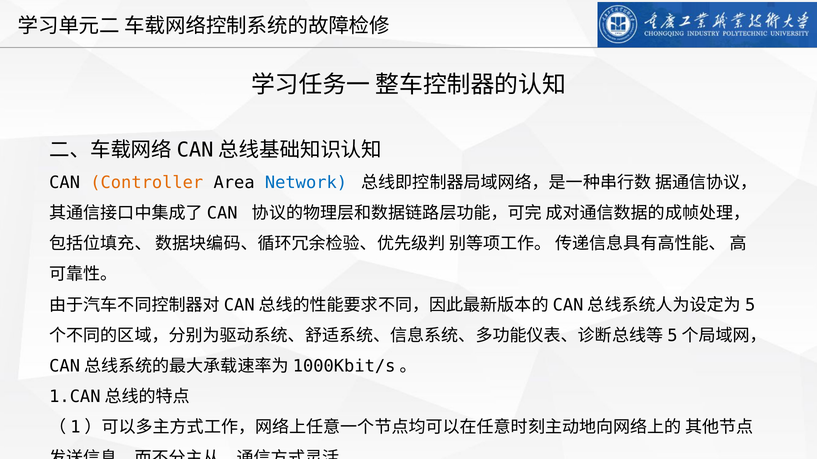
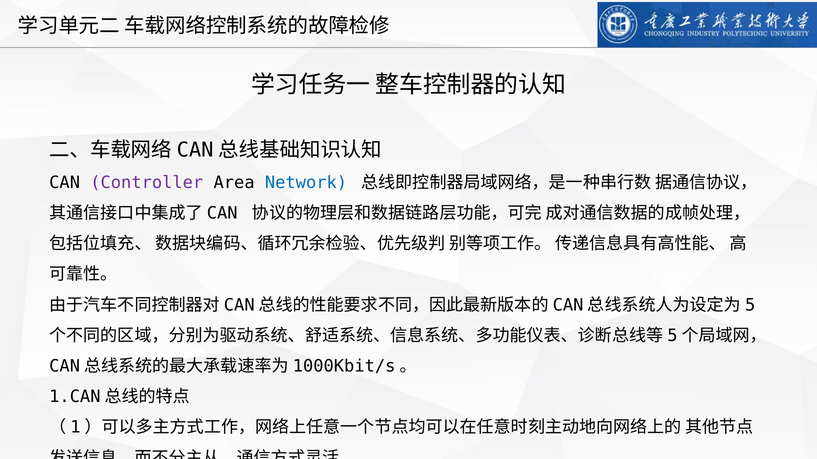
Controller colour: orange -> purple
